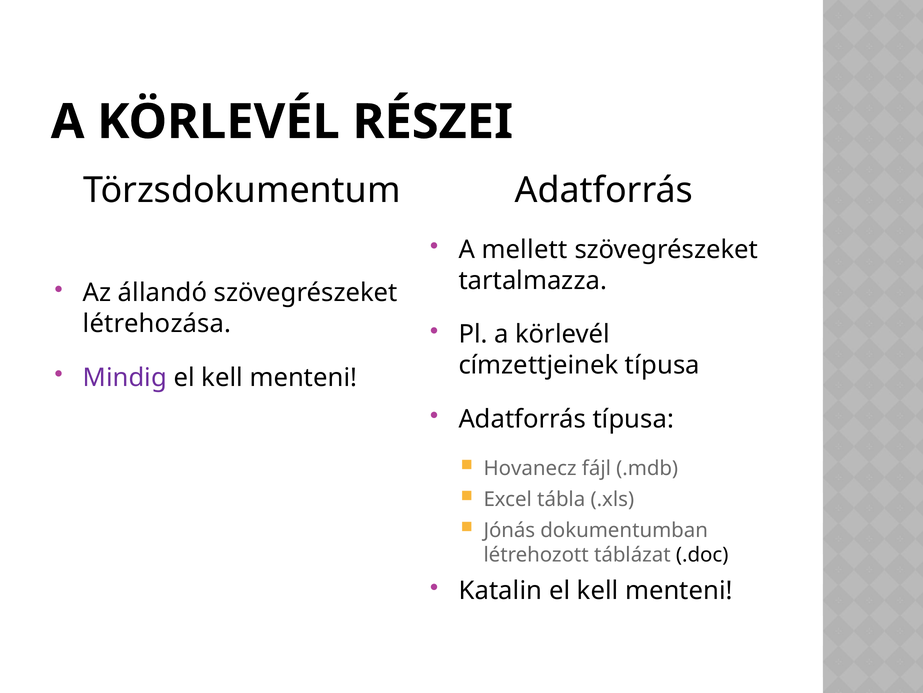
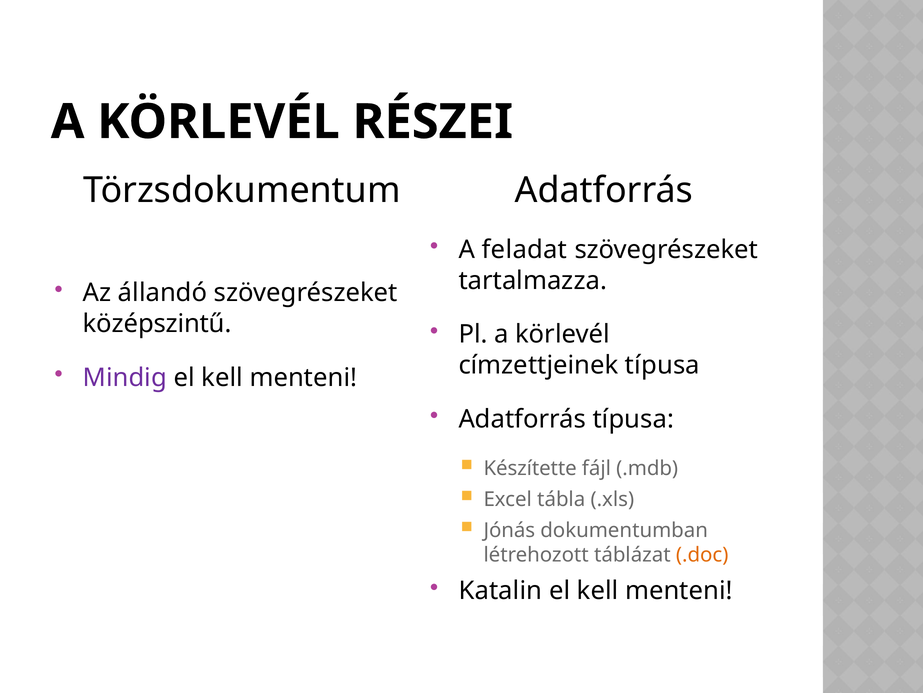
mellett: mellett -> feladat
létrehozása: létrehozása -> középszintű
Hovanecz: Hovanecz -> Készítette
.doc colour: black -> orange
